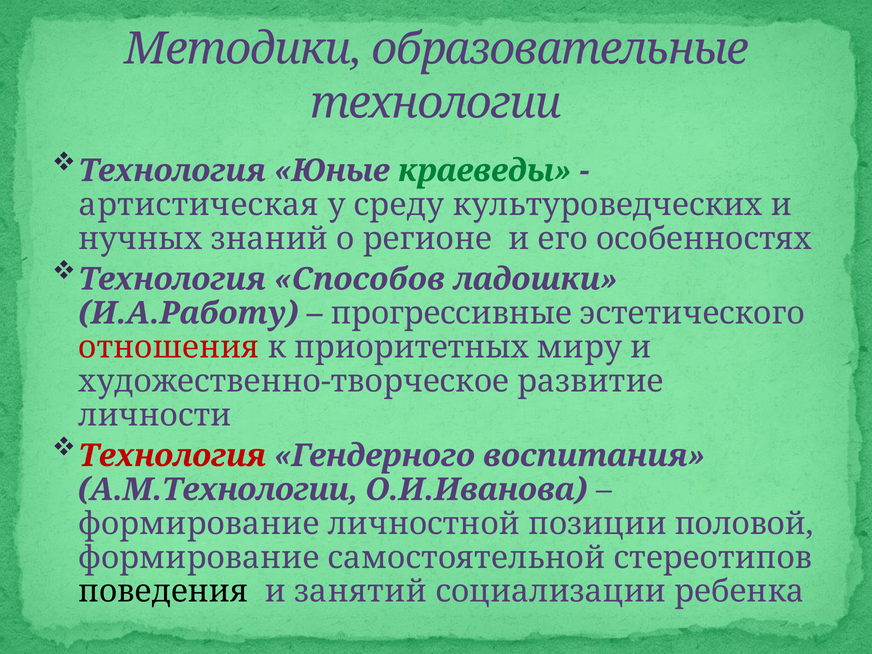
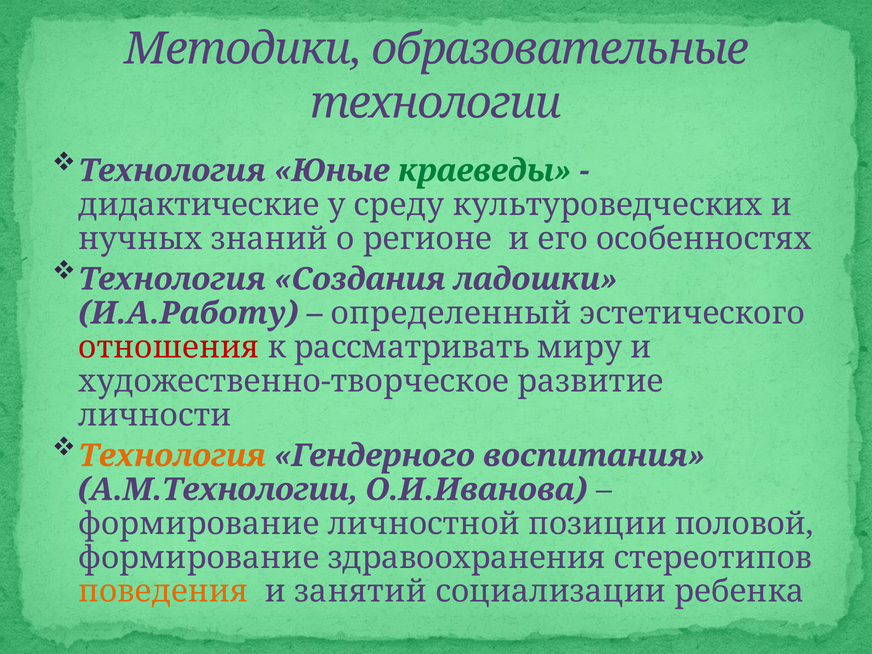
артистическая: артистическая -> дидактические
Способов: Способов -> Создания
прогрессивные: прогрессивные -> определенный
приоритетных: приоритетных -> рассматривать
Технология at (172, 456) colour: red -> orange
самостоятельной: самостоятельной -> здравоохранения
поведения colour: black -> orange
